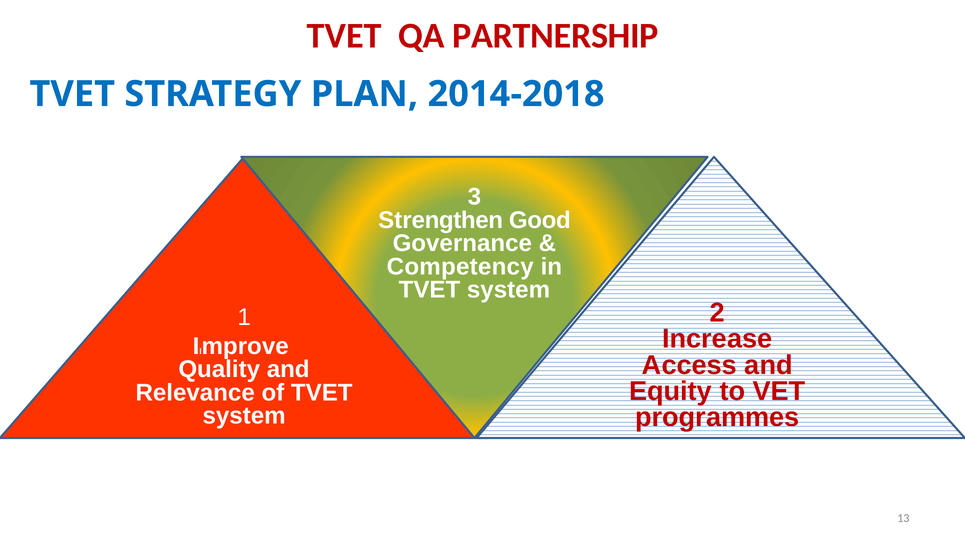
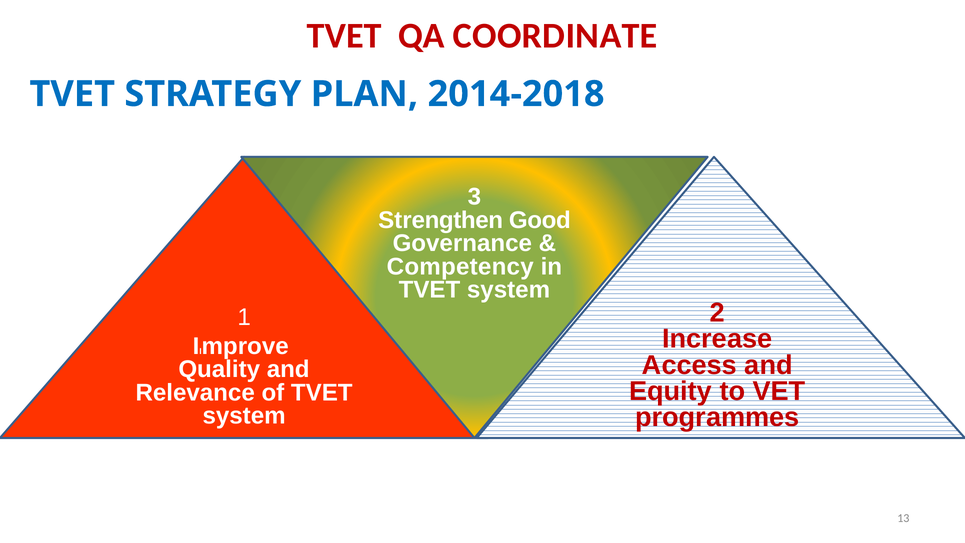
PARTNERSHIP: PARTNERSHIP -> COORDINATE
